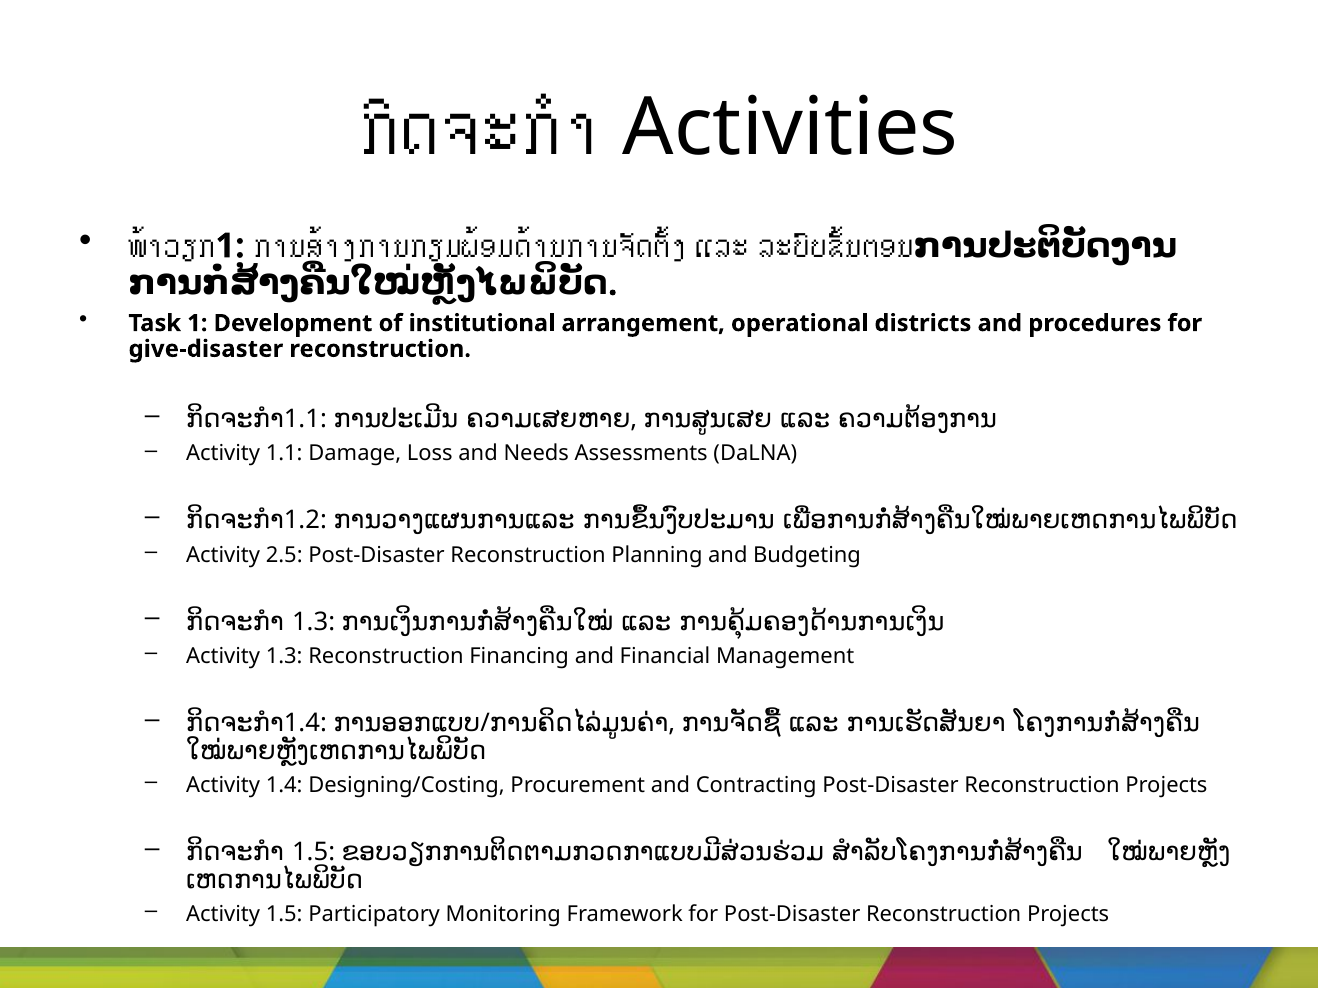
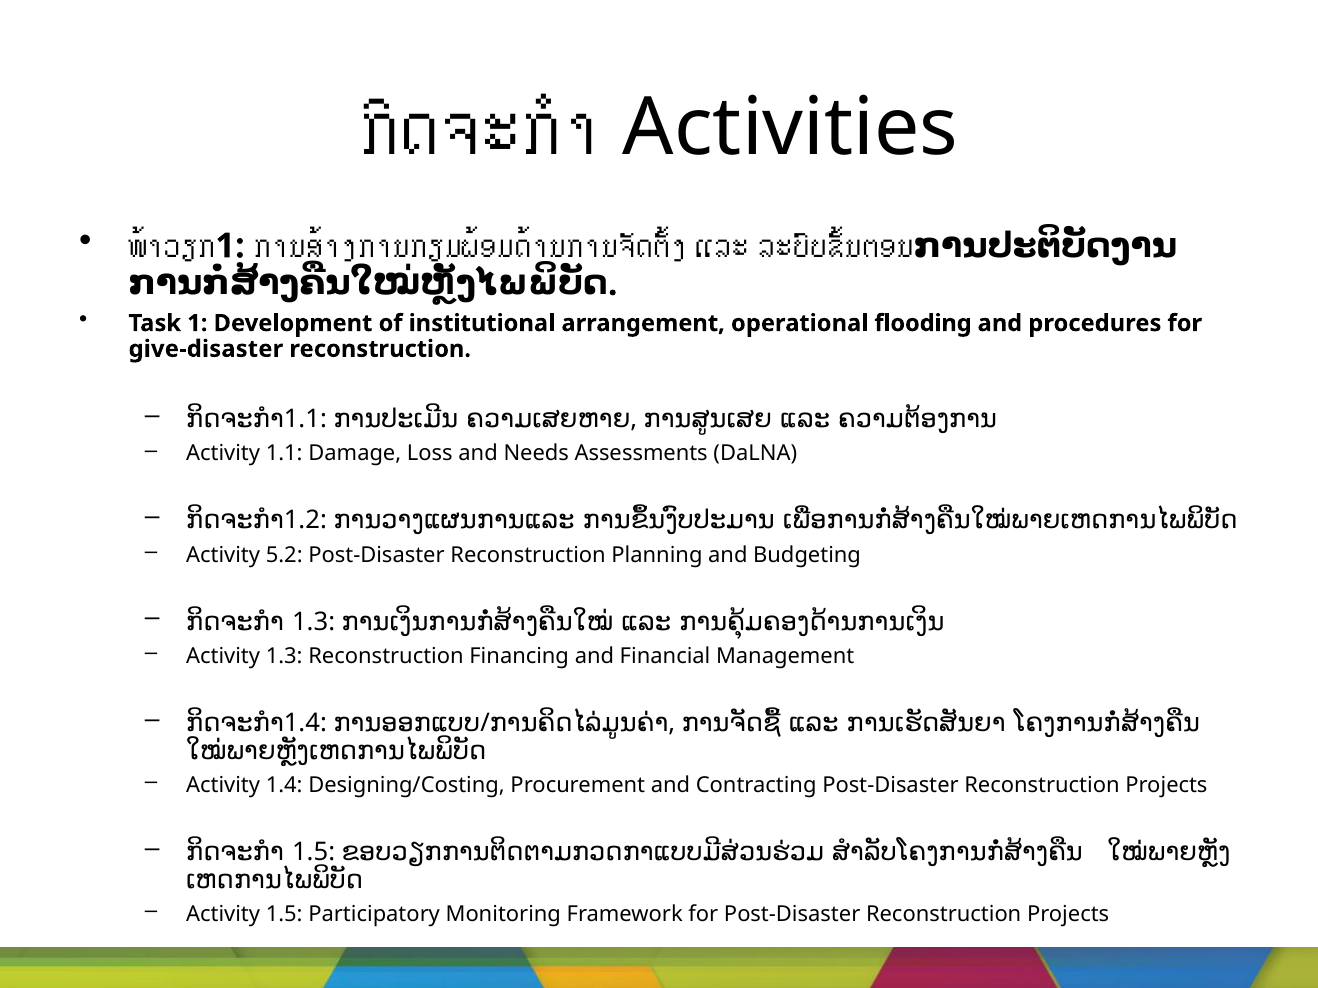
districts: districts -> flooding
2.5: 2.5 -> 5.2
